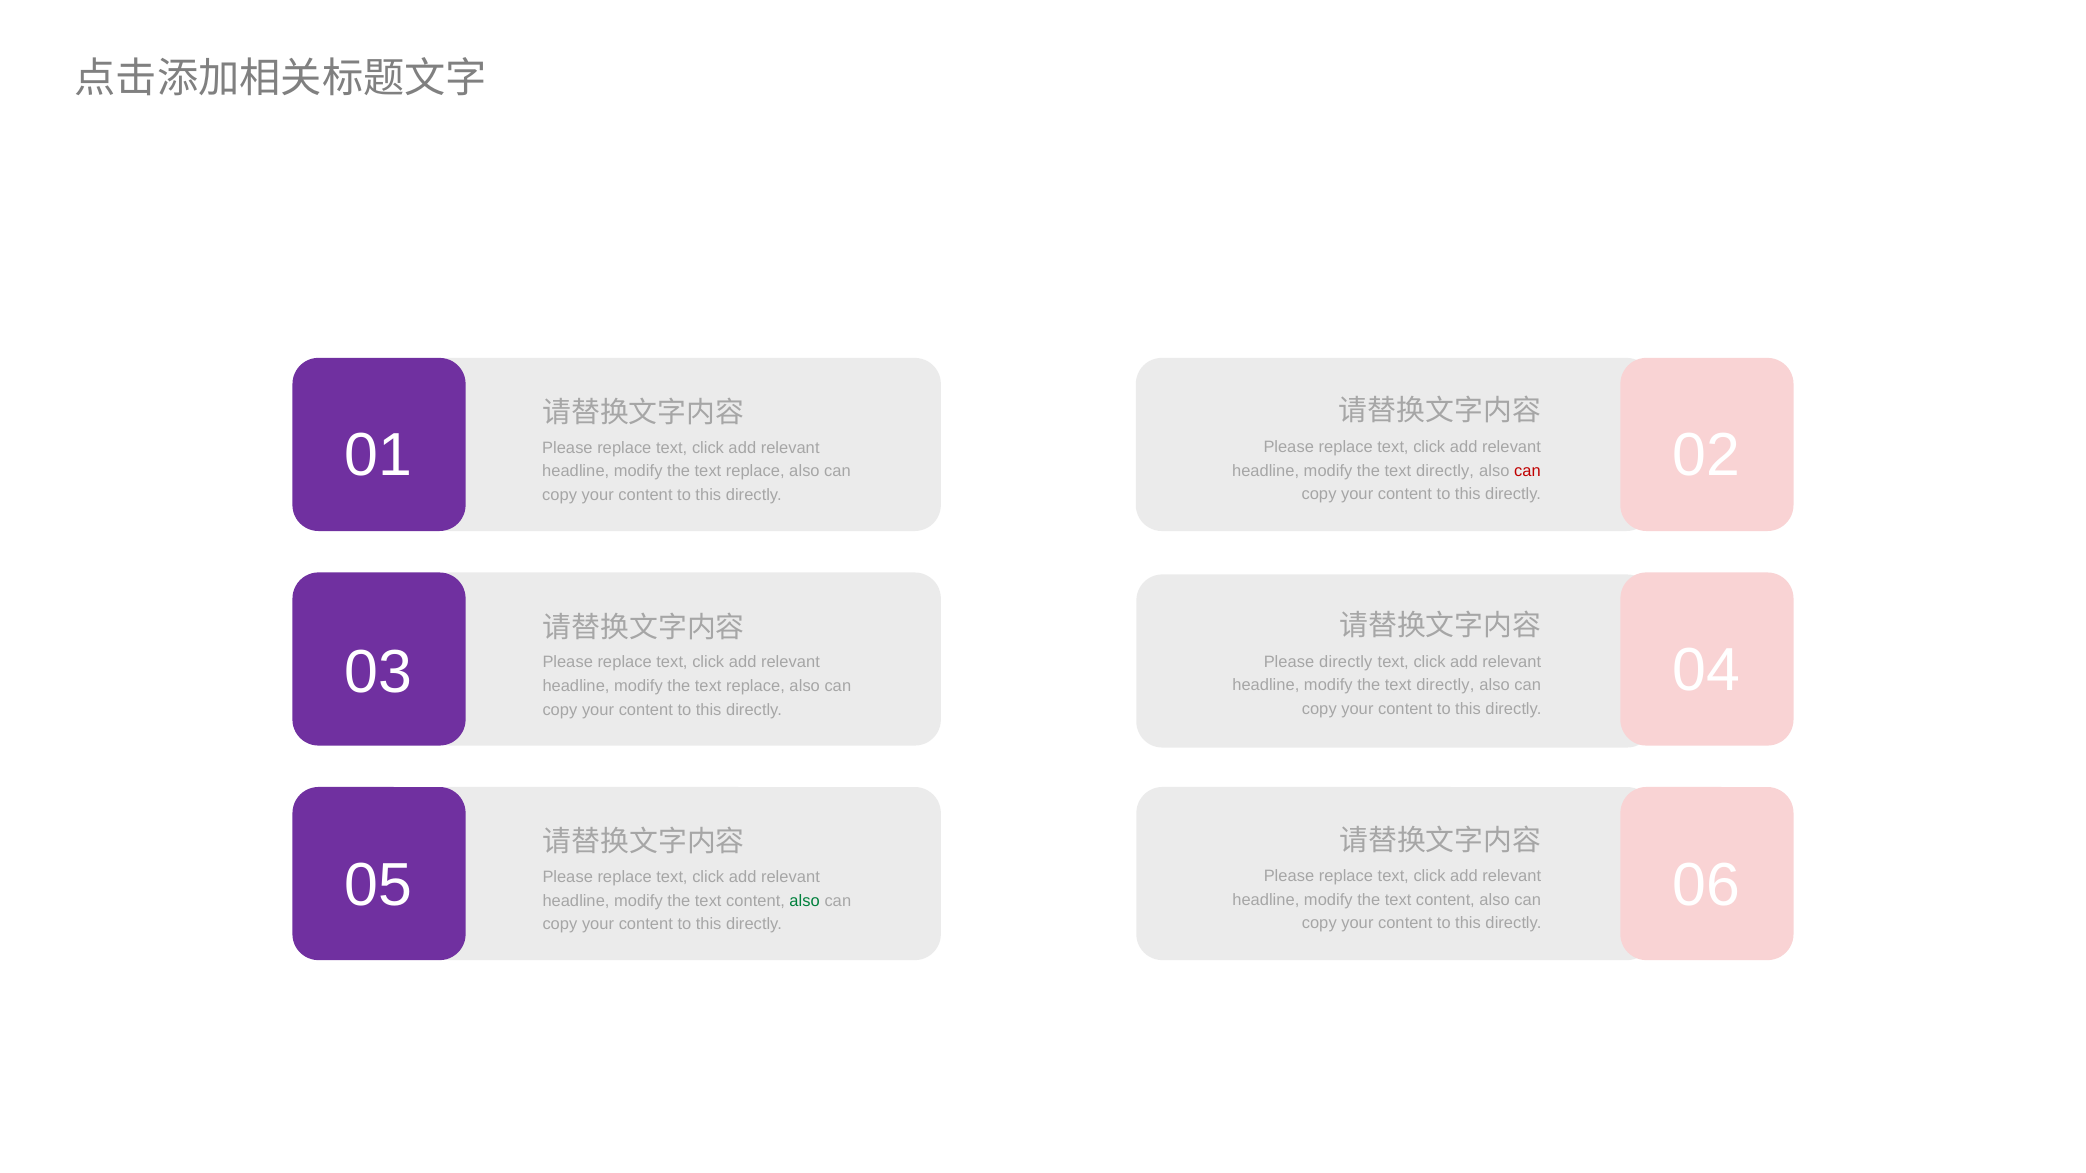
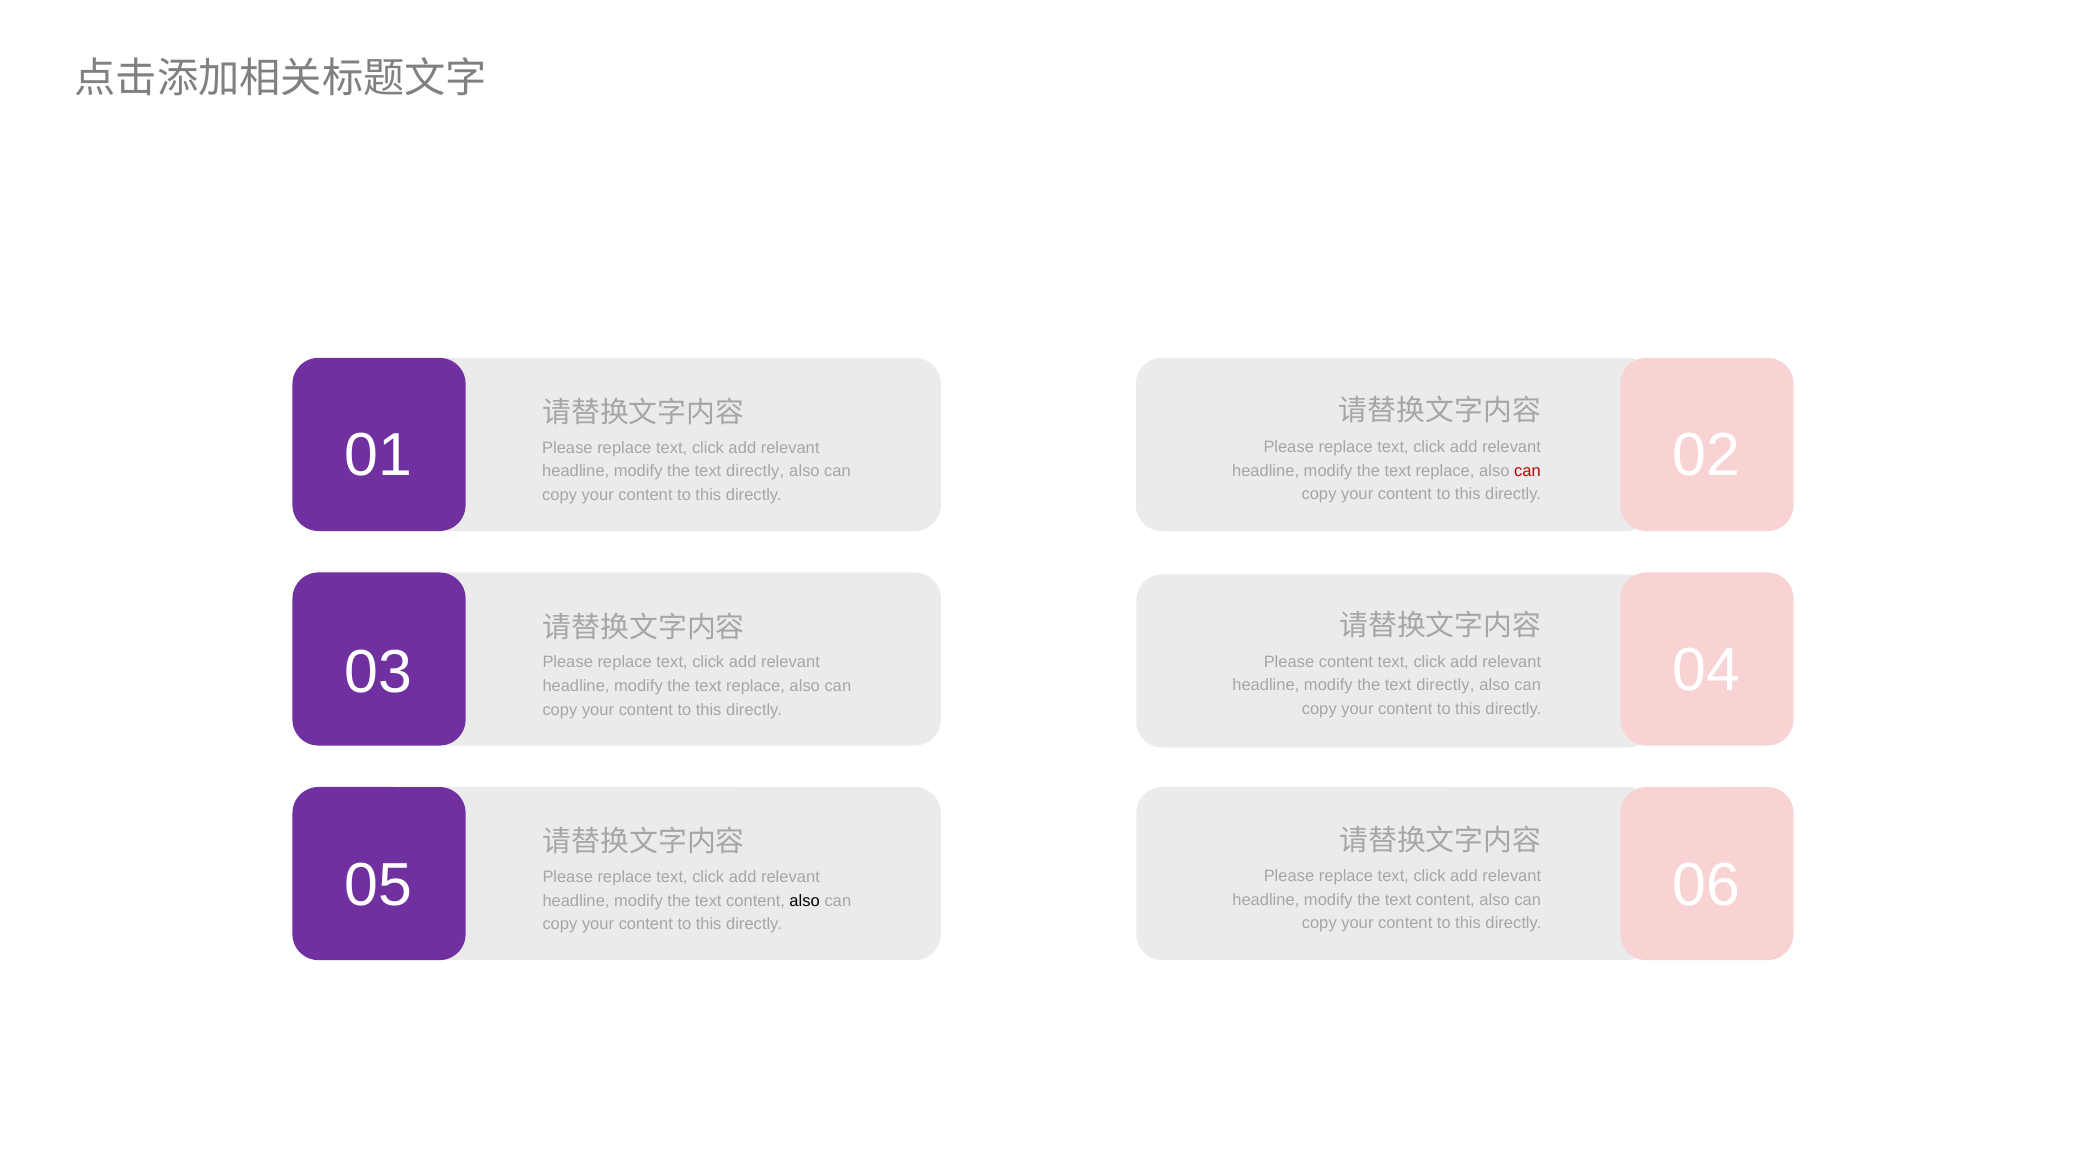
directly at (1445, 471): directly -> replace
replace at (755, 472): replace -> directly
Please directly: directly -> content
also at (805, 901) colour: green -> black
